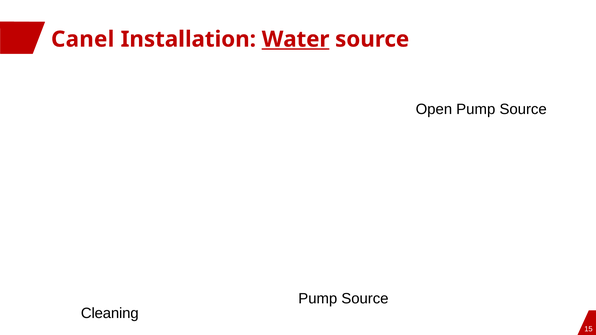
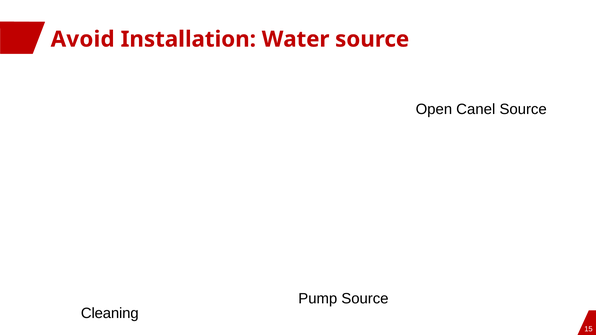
Canel: Canel -> Avoid
Water underline: present -> none
Open Pump: Pump -> Canel
